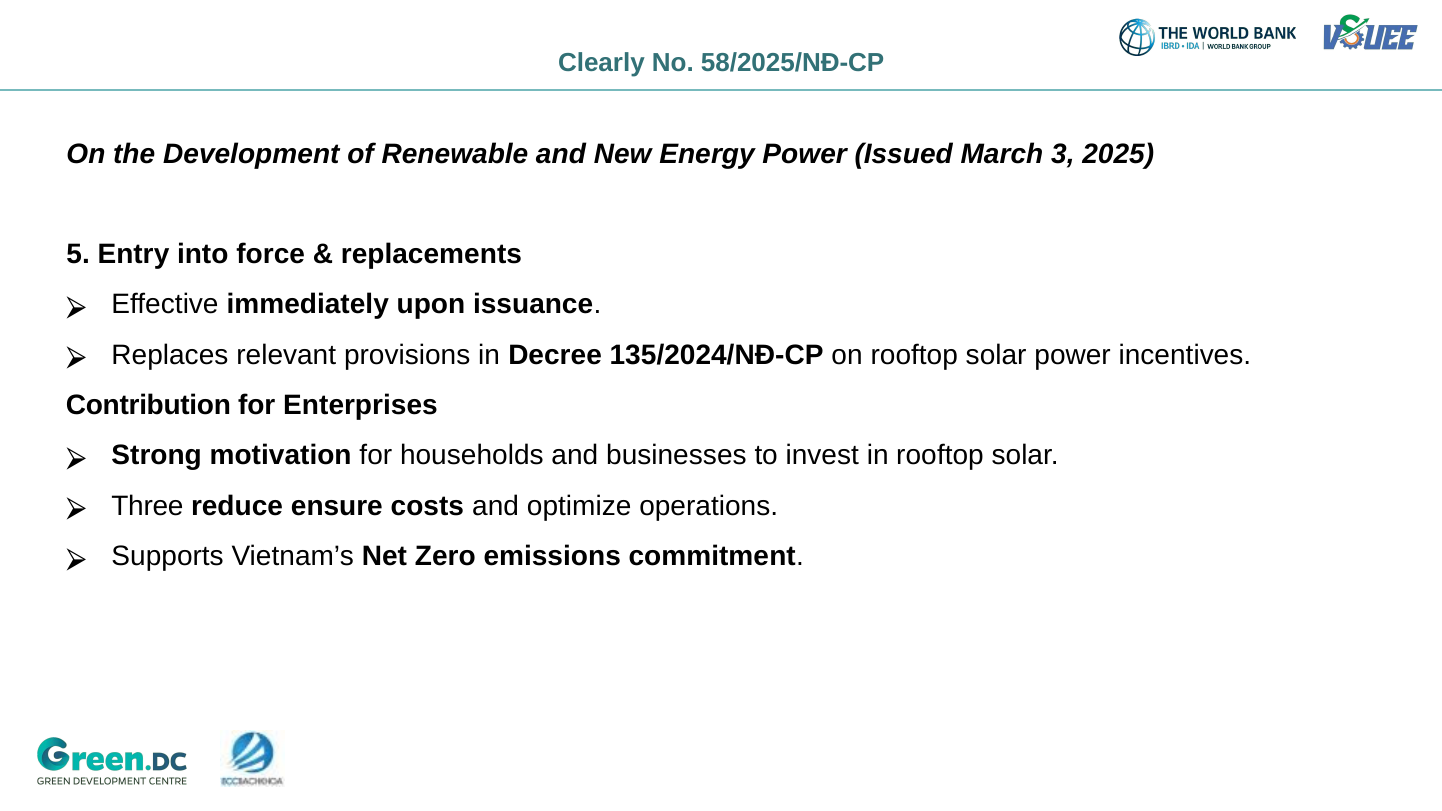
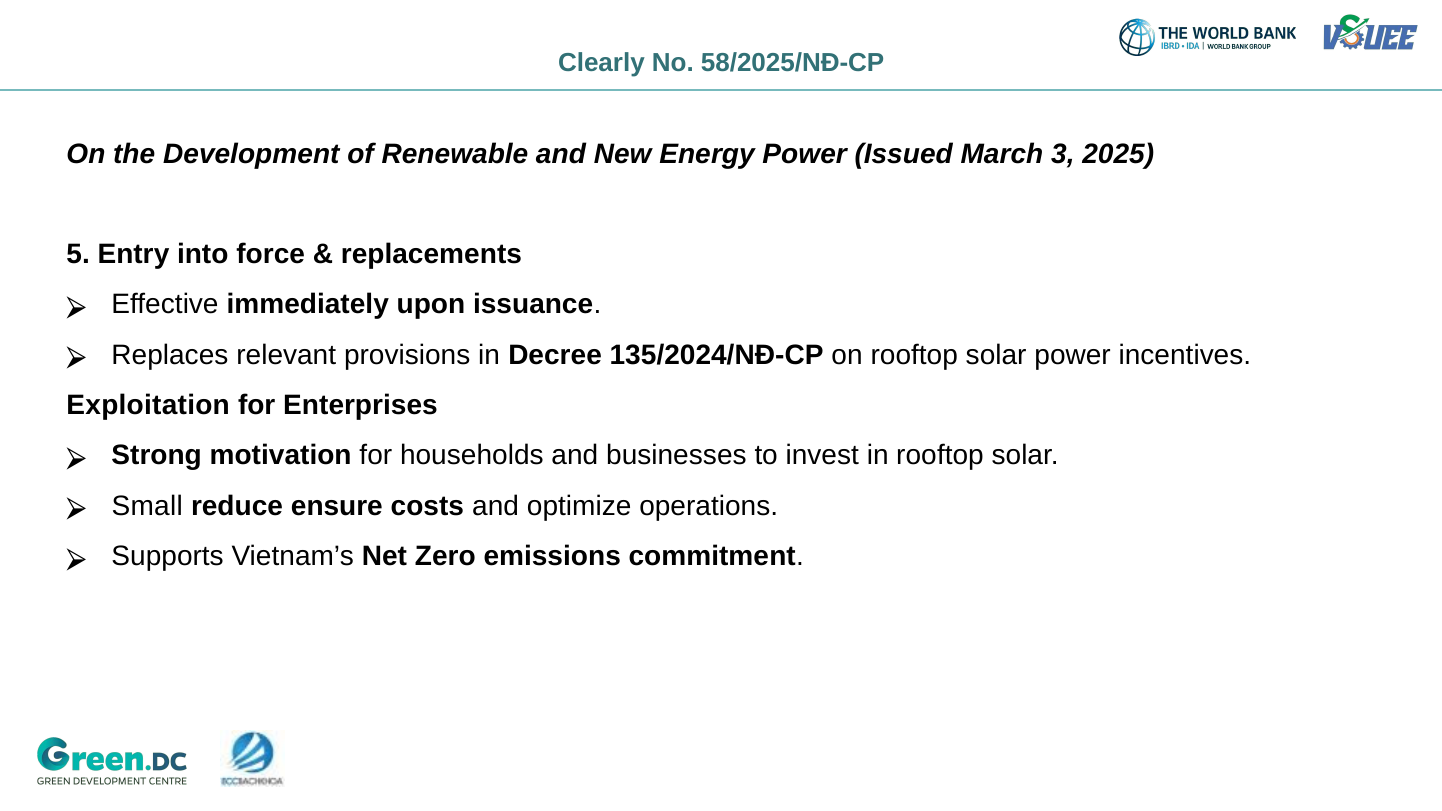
Contribution: Contribution -> Exploitation
Three: Three -> Small
